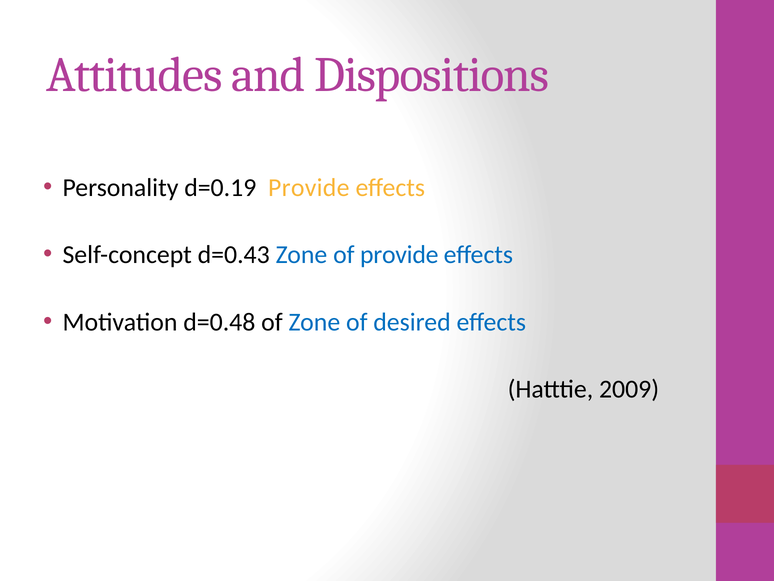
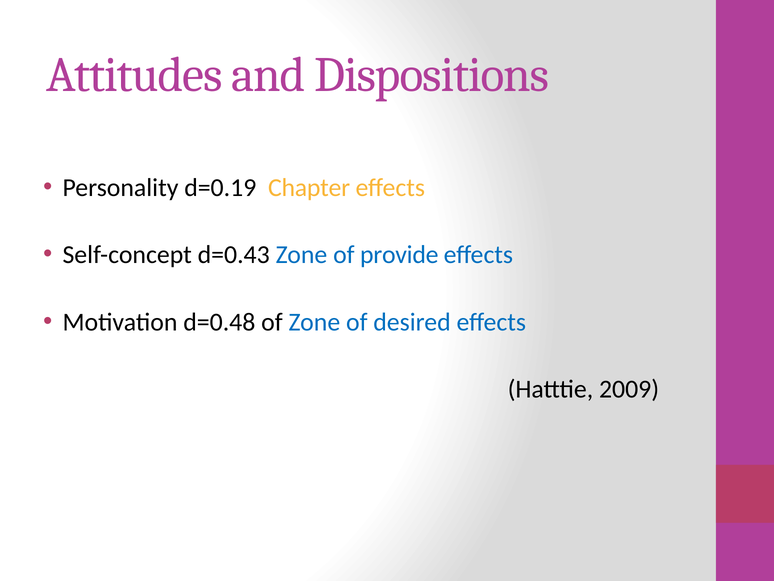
d=0.19 Provide: Provide -> Chapter
